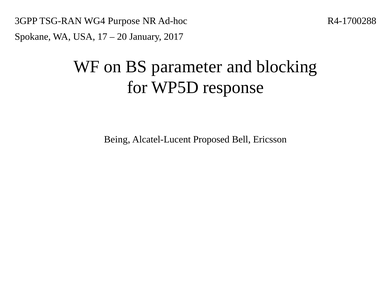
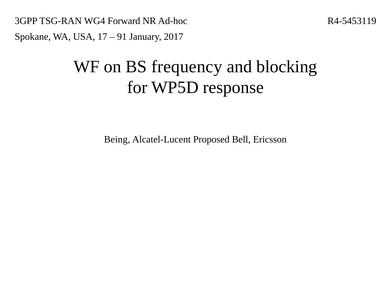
Purpose: Purpose -> Forward
R4-1700288: R4-1700288 -> R4-5453119
20: 20 -> 91
parameter: parameter -> frequency
